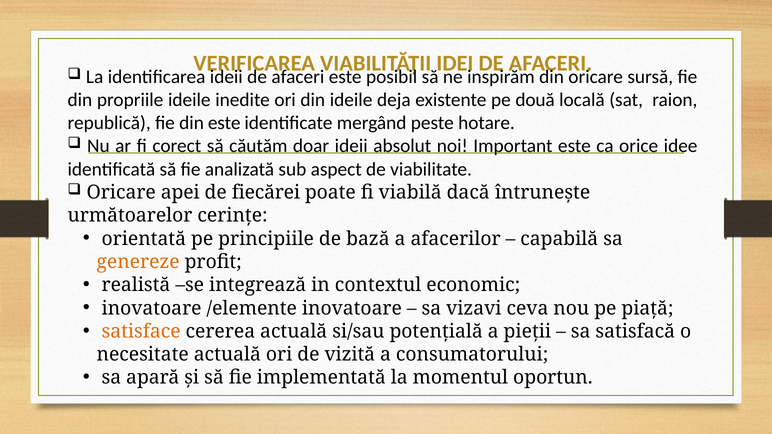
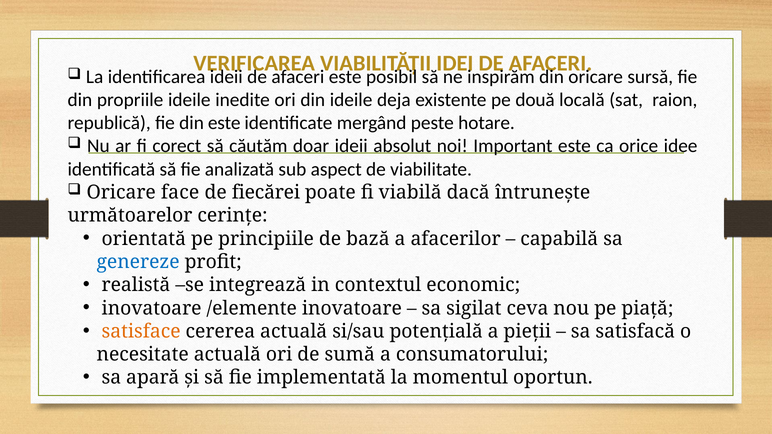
apei: apei -> face
genereze colour: orange -> blue
vizavi: vizavi -> sigilat
vizită: vizită -> sumă
